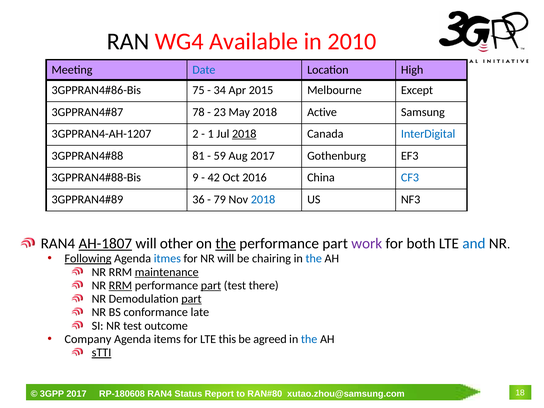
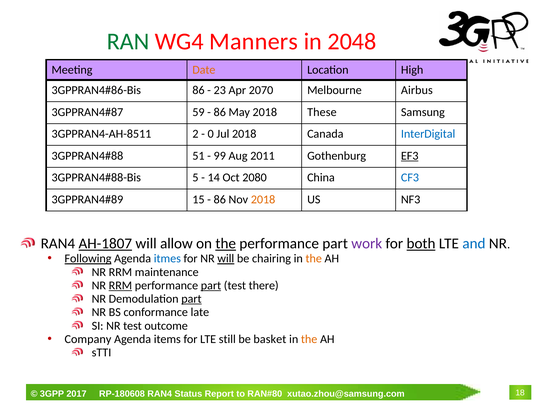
RAN colour: black -> green
Available: Available -> Manners
2010: 2010 -> 2048
Date colour: blue -> orange
75 at (198, 90): 75 -> 86
34: 34 -> 23
2015: 2015 -> 2070
Except: Except -> Airbus
78: 78 -> 59
23 at (220, 112): 23 -> 86
Active: Active -> These
3GPPRAN4-AH-1207: 3GPPRAN4-AH-1207 -> 3GPPRAN4-AH-8511
1: 1 -> 0
2018 at (244, 134) underline: present -> none
81: 81 -> 51
59: 59 -> 99
Aug 2017: 2017 -> 2011
EF3 underline: none -> present
9: 9 -> 5
42: 42 -> 14
2016: 2016 -> 2080
36: 36 -> 15
79 at (220, 199): 79 -> 86
2018 at (263, 199) colour: blue -> orange
other: other -> allow
both underline: none -> present
will at (226, 259) underline: none -> present
the at (314, 259) colour: blue -> orange
maintenance underline: present -> none
this: this -> still
agreed: agreed -> basket
the at (309, 339) colour: blue -> orange
sTTI underline: present -> none
